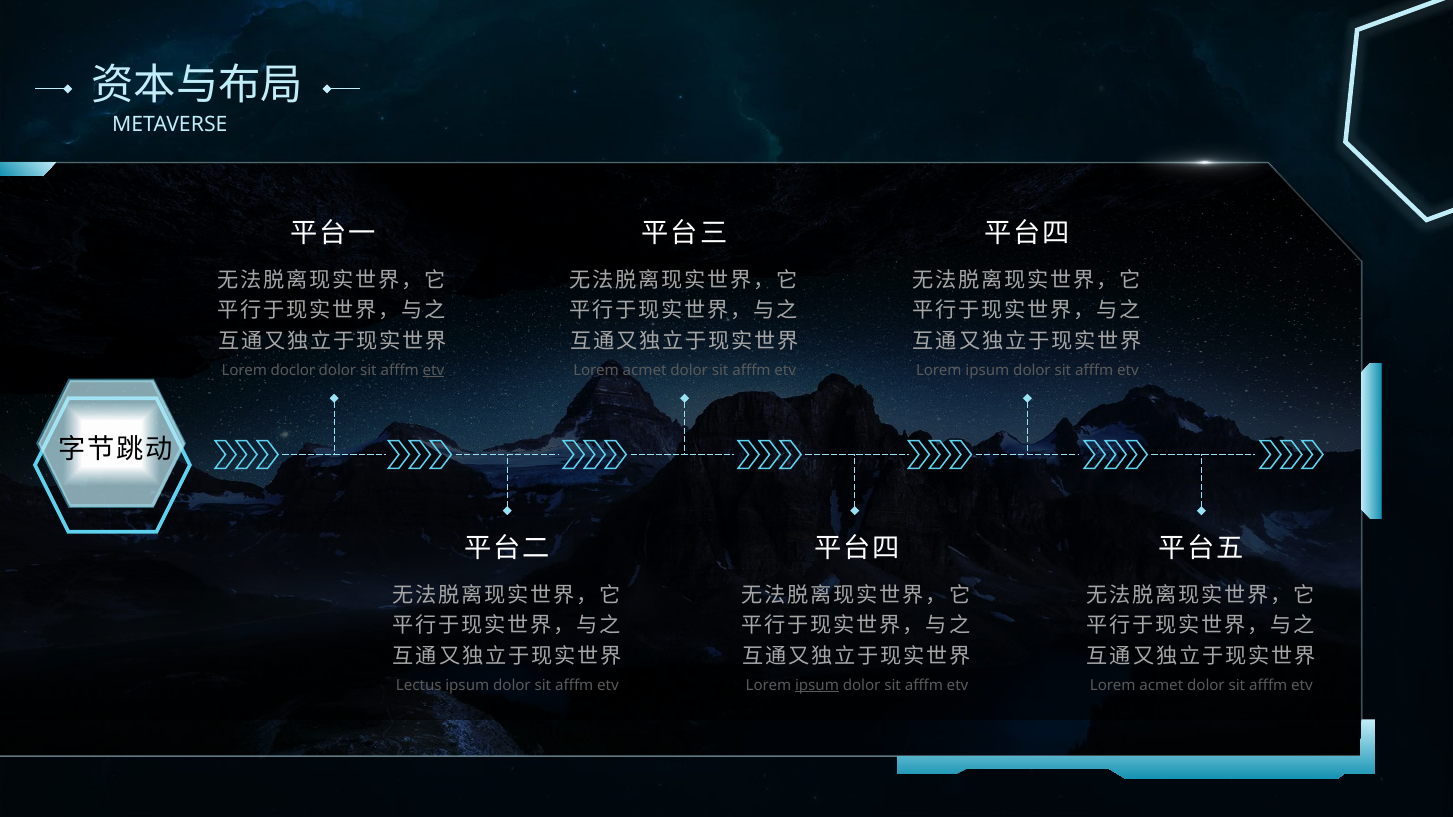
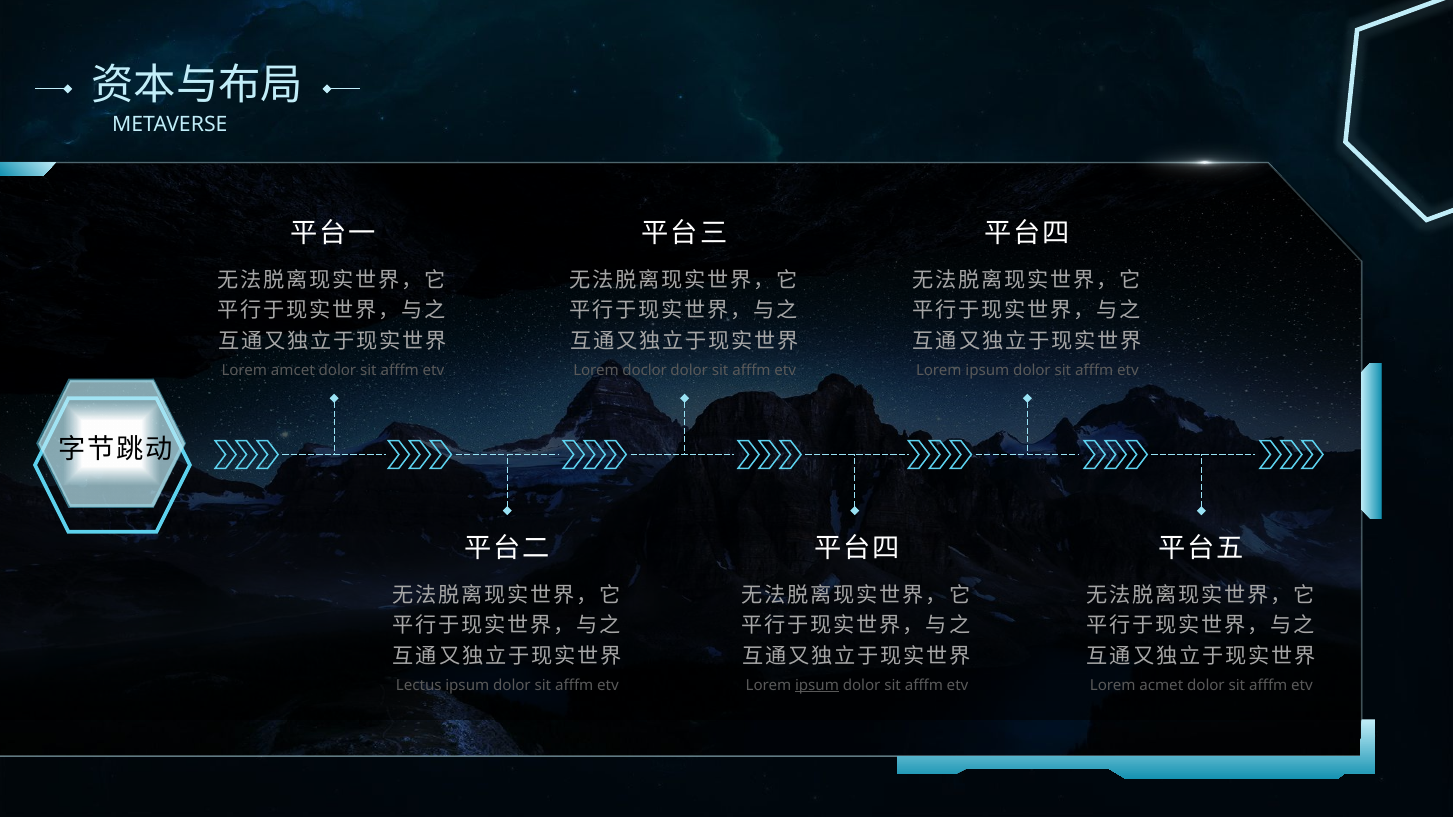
doclor: doclor -> amcet
etv at (433, 370) underline: present -> none
acmet at (645, 370): acmet -> doclor
